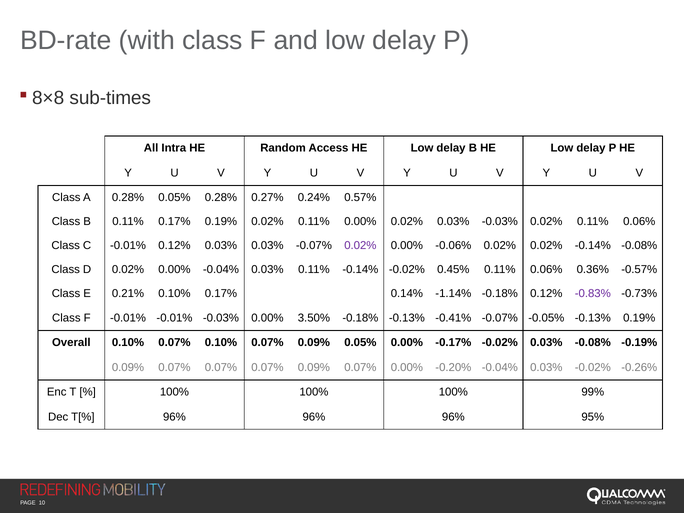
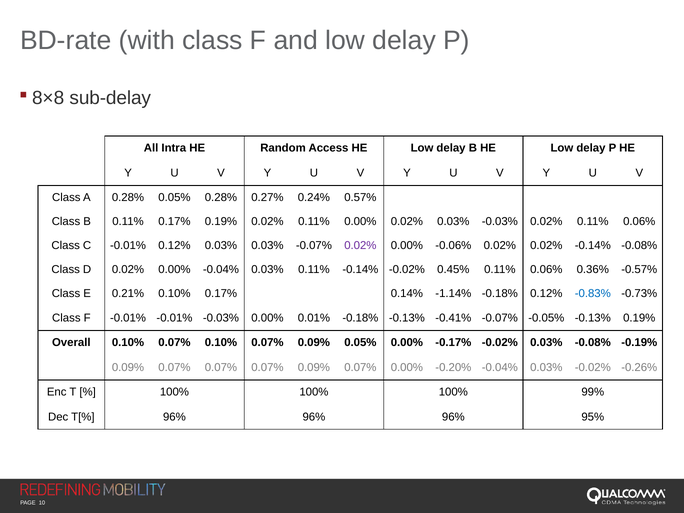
sub-times: sub-times -> sub-delay
-0.83% colour: purple -> blue
3.50%: 3.50% -> 0.01%
